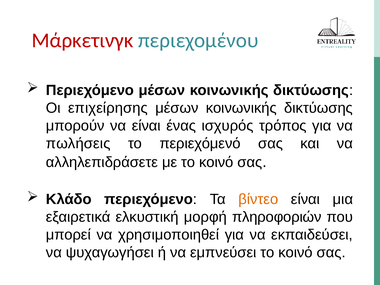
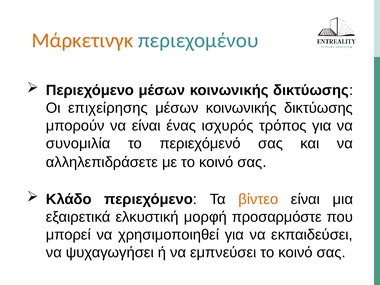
Μάρκετινγκ colour: red -> orange
πωλήσεις: πωλήσεις -> συνομιλία
πληροφοριών: πληροφοριών -> προσαρμόστε
